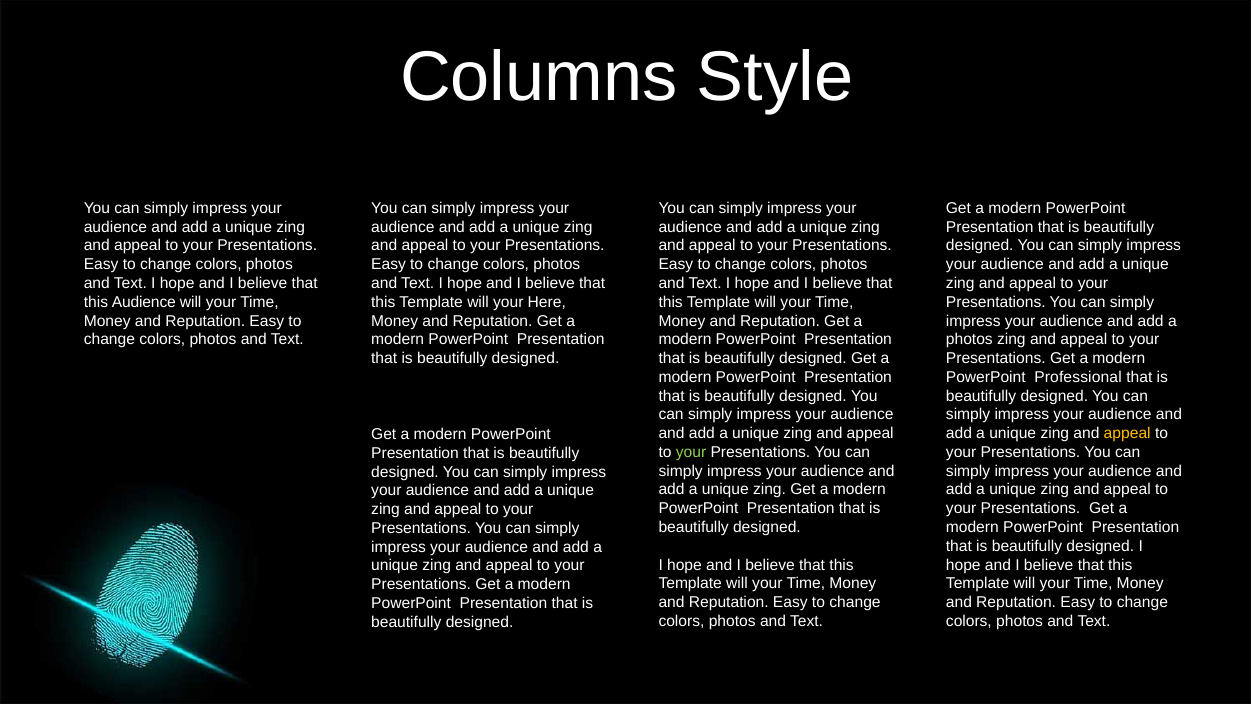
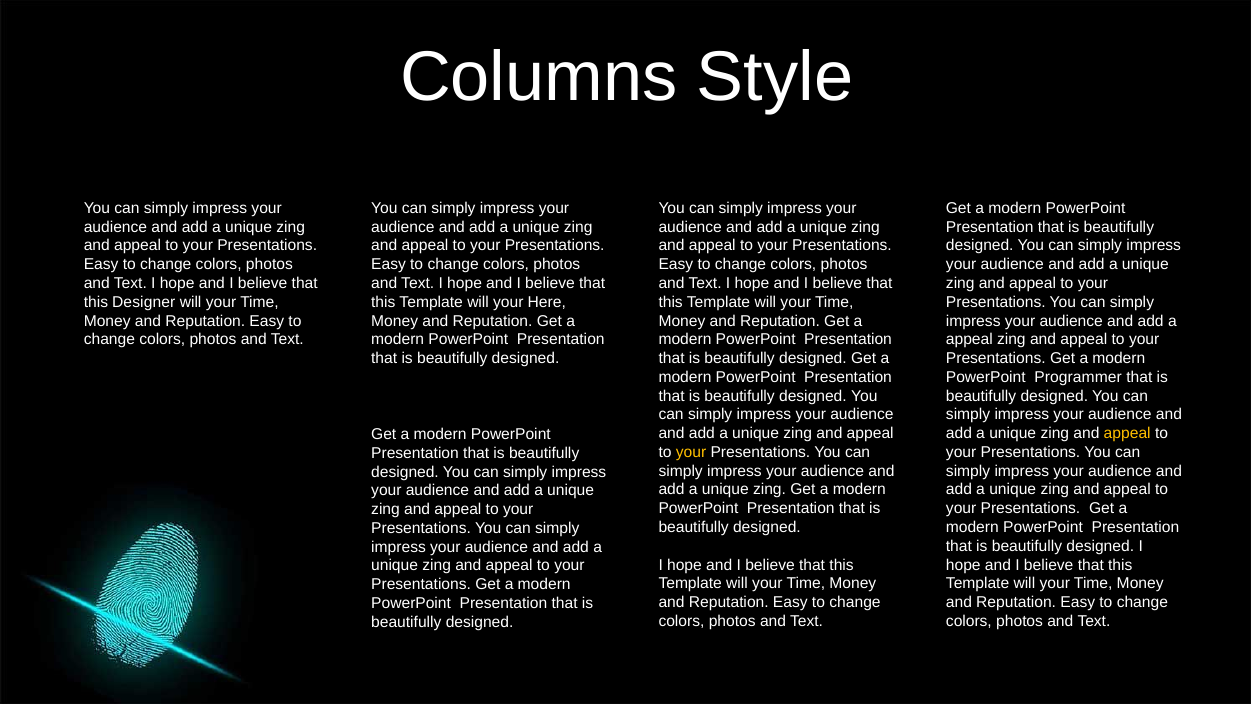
this Audience: Audience -> Designer
photos at (969, 339): photos -> appeal
Professional: Professional -> Programmer
your at (691, 452) colour: light green -> yellow
